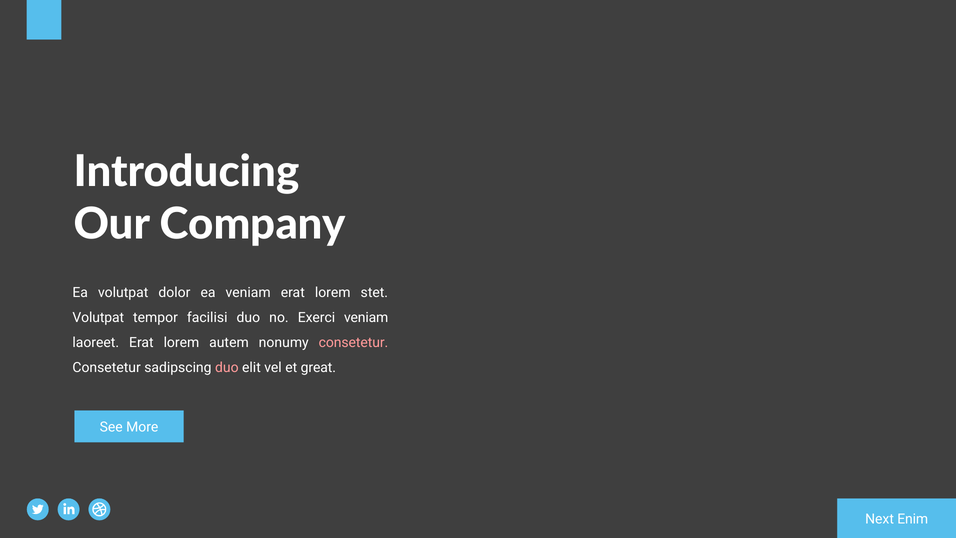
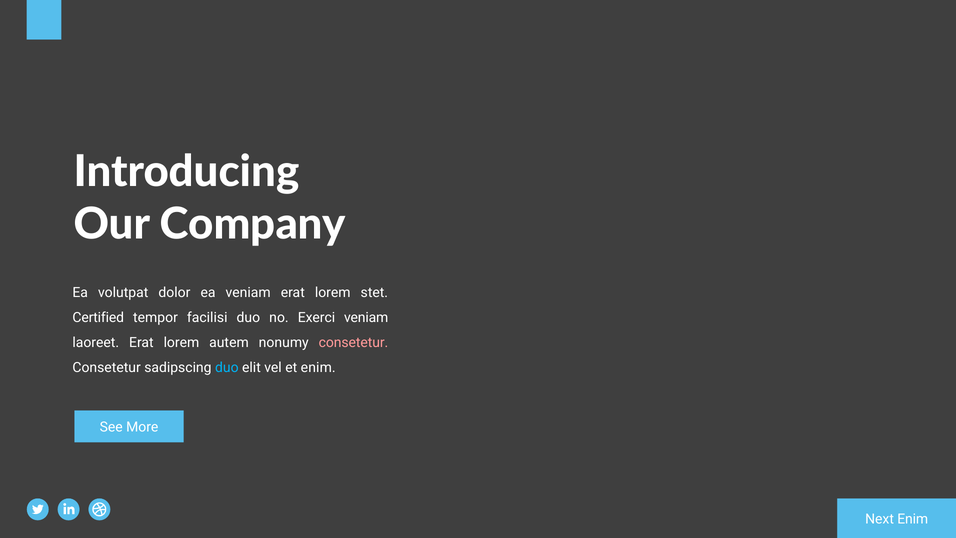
Volutpat at (98, 317): Volutpat -> Certified
duo at (227, 368) colour: pink -> light blue
et great: great -> enim
